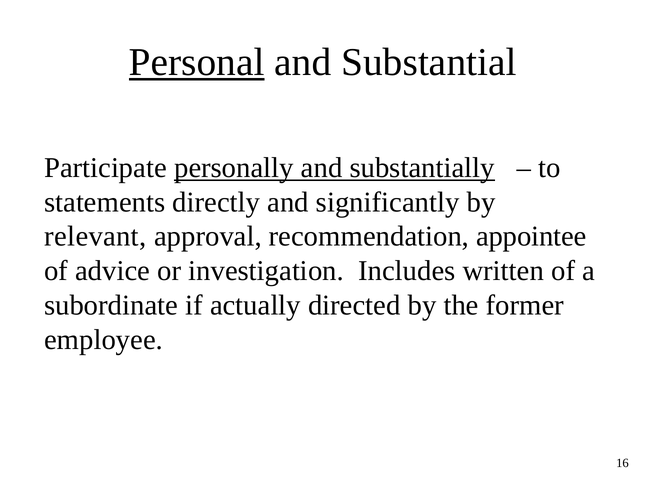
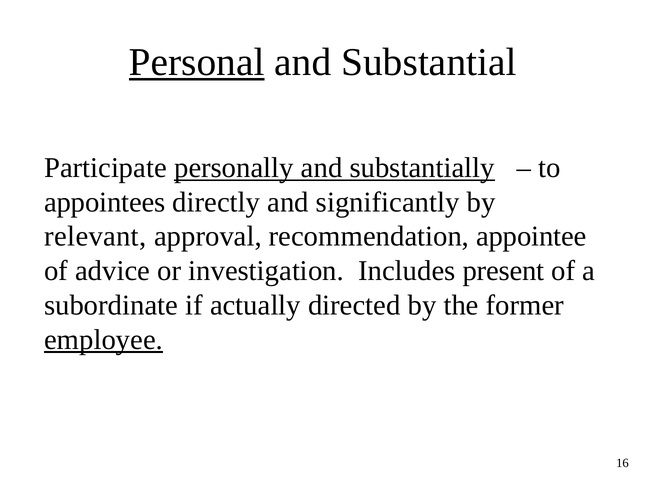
statements: statements -> appointees
written: written -> present
employee underline: none -> present
